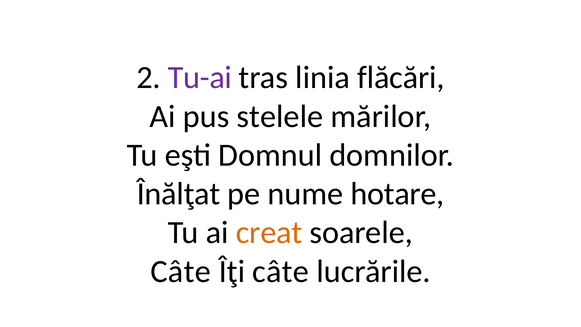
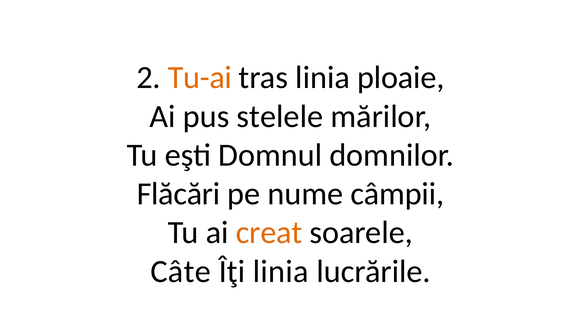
Tu-ai colour: purple -> orange
flăcări: flăcări -> ploaie
Înălţat: Înălţat -> Flăcări
hotare: hotare -> câmpii
Îţi câte: câte -> linia
